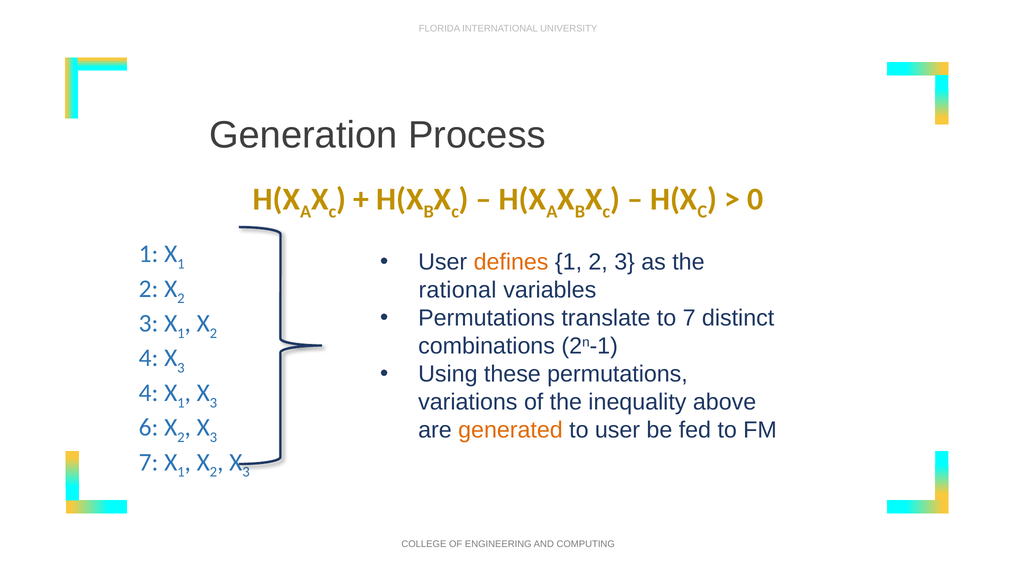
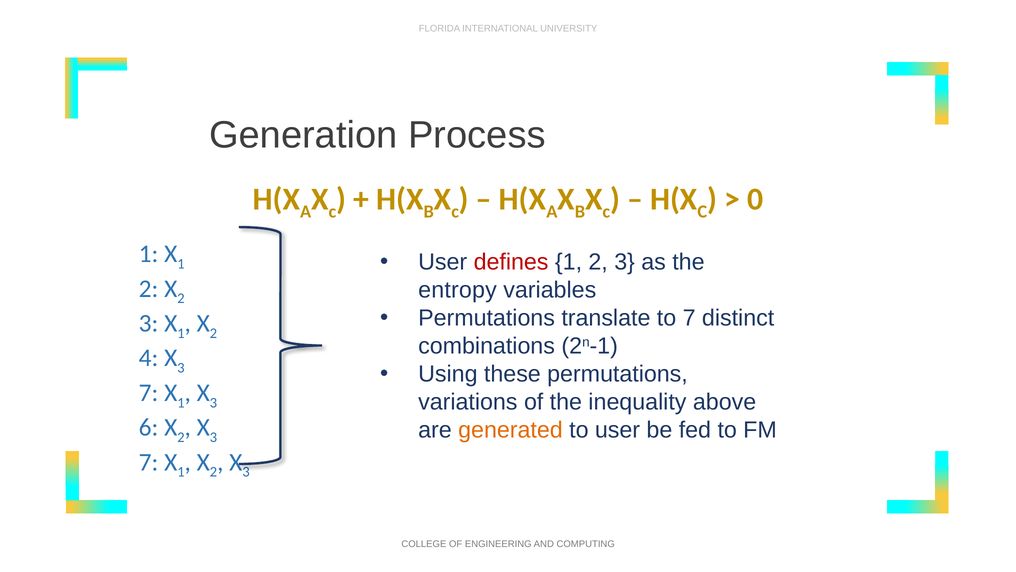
defines colour: orange -> red
rational: rational -> entropy
4 at (149, 393): 4 -> 7
